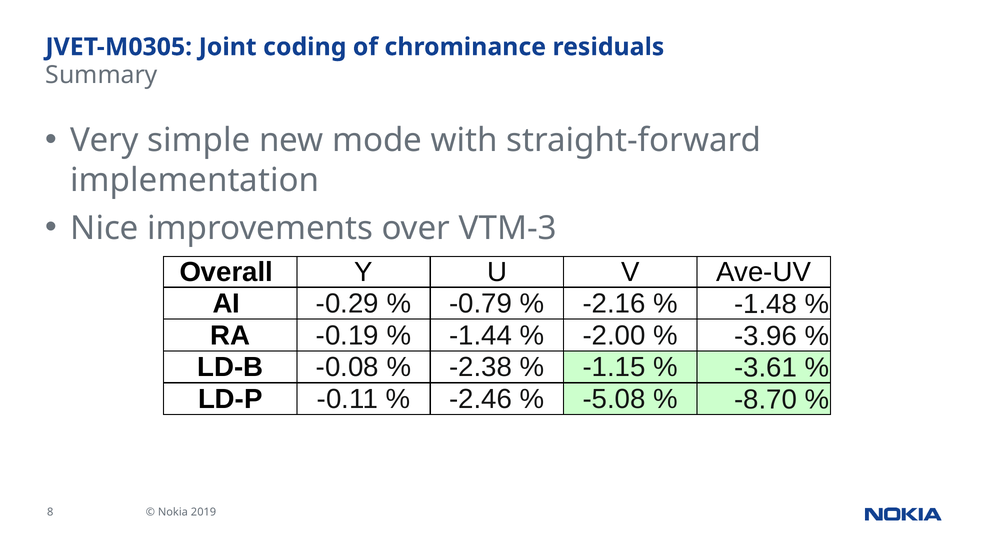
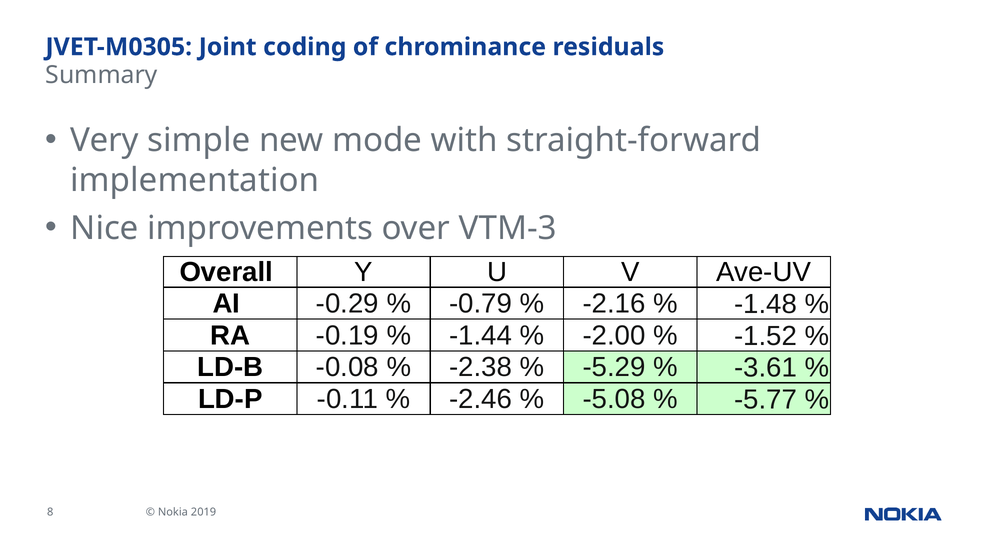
-3.96: -3.96 -> -1.52
-1.15: -1.15 -> -5.29
-8.70: -8.70 -> -5.77
